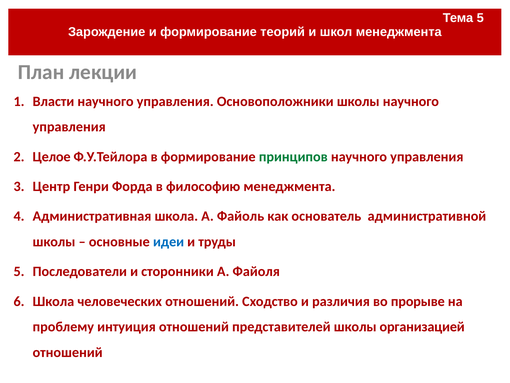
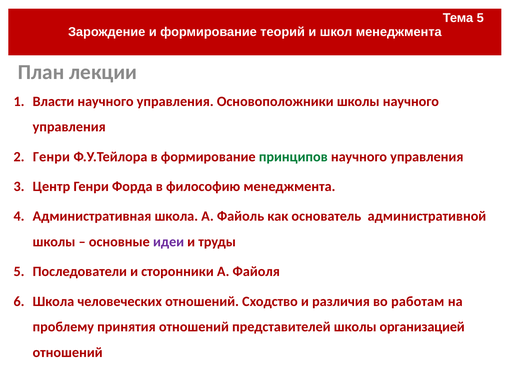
Целое at (52, 156): Целое -> Генри
идеи colour: blue -> purple
прорыве: прорыве -> работам
интуиция: интуиция -> принятия
